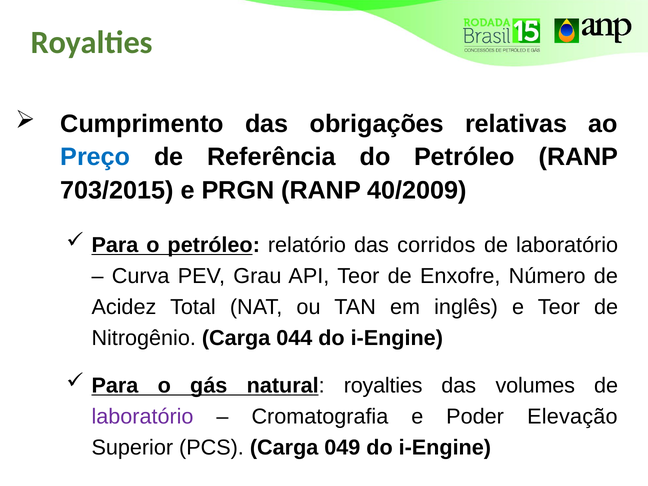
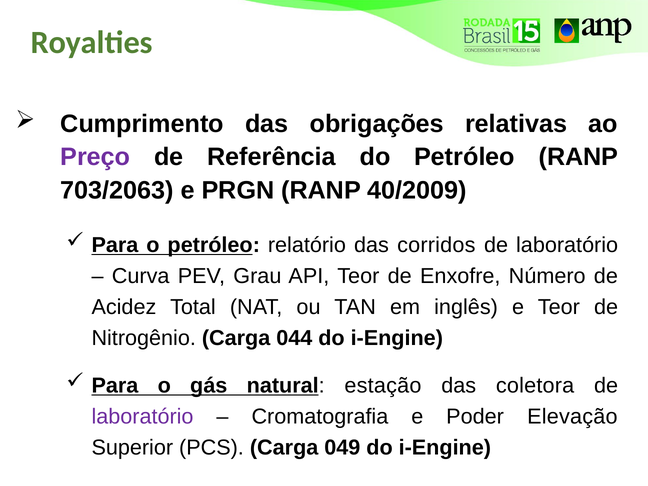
Preço colour: blue -> purple
703/2015: 703/2015 -> 703/2063
natural royalties: royalties -> estação
volumes: volumes -> coletora
